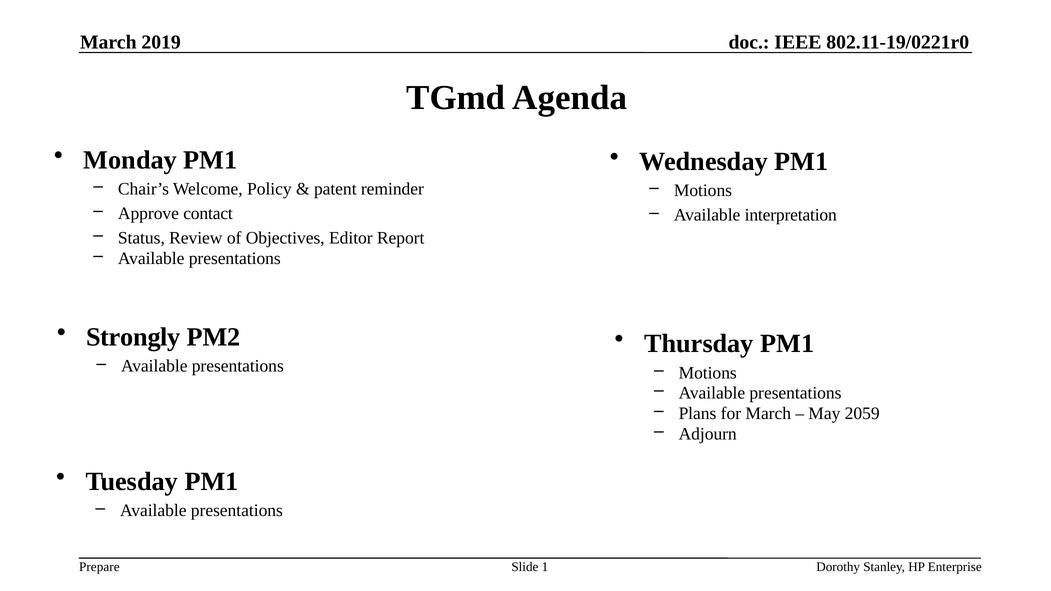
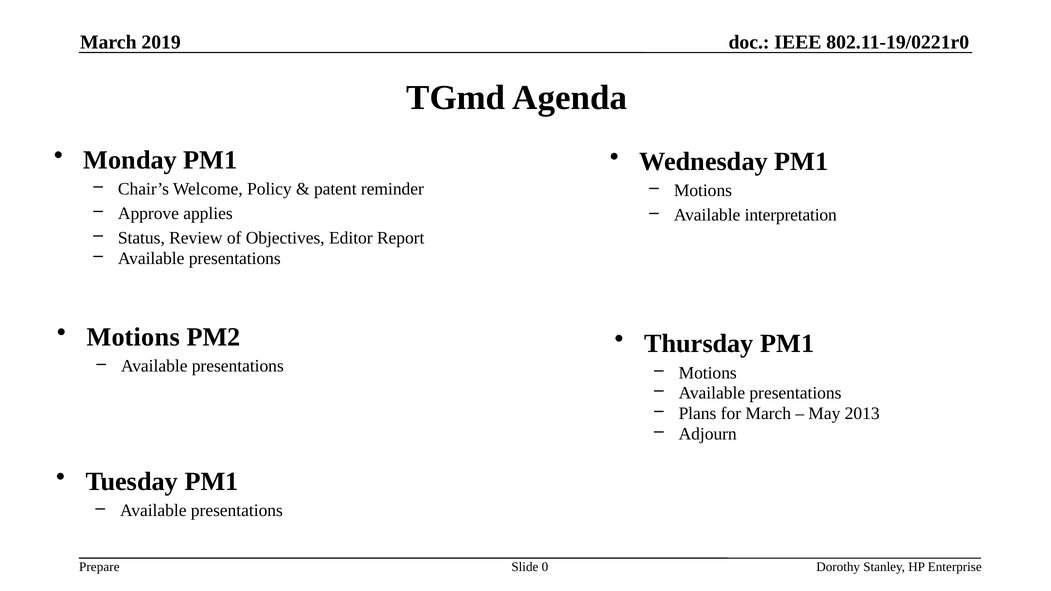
contact: contact -> applies
Strongly at (133, 337): Strongly -> Motions
2059: 2059 -> 2013
1: 1 -> 0
